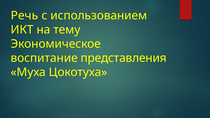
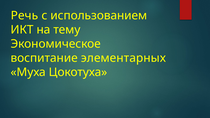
представления: представления -> элементарных
